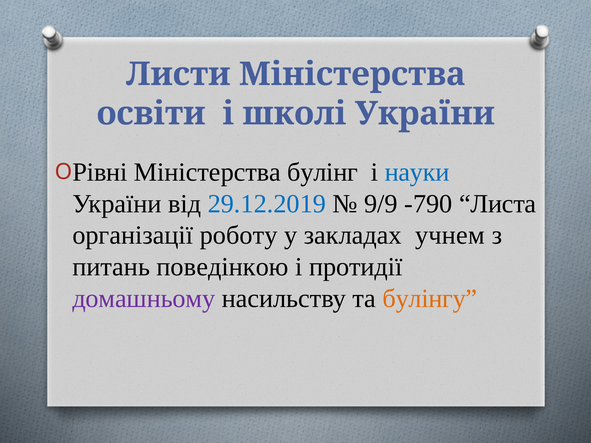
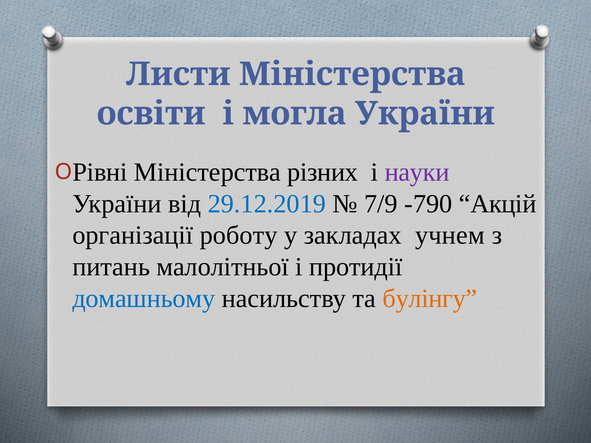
школі: школі -> могла
булінг: булінг -> різних
науки colour: blue -> purple
9/9: 9/9 -> 7/9
Листа: Листа -> Акцій
поведінкою: поведінкою -> малолітньої
домашньому colour: purple -> blue
